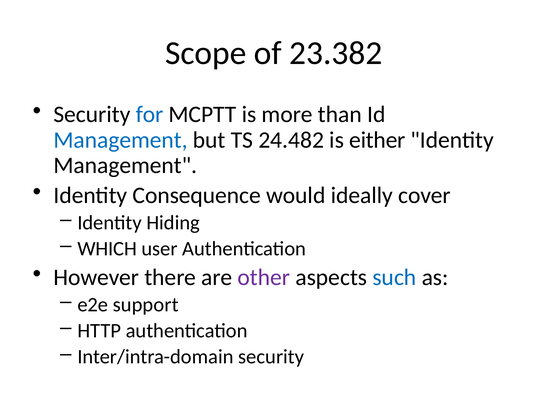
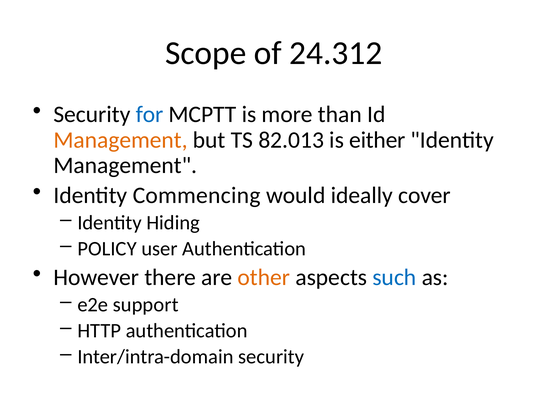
23.382: 23.382 -> 24.312
Management at (121, 140) colour: blue -> orange
24.482: 24.482 -> 82.013
Consequence: Consequence -> Commencing
WHICH: WHICH -> POLICY
other colour: purple -> orange
